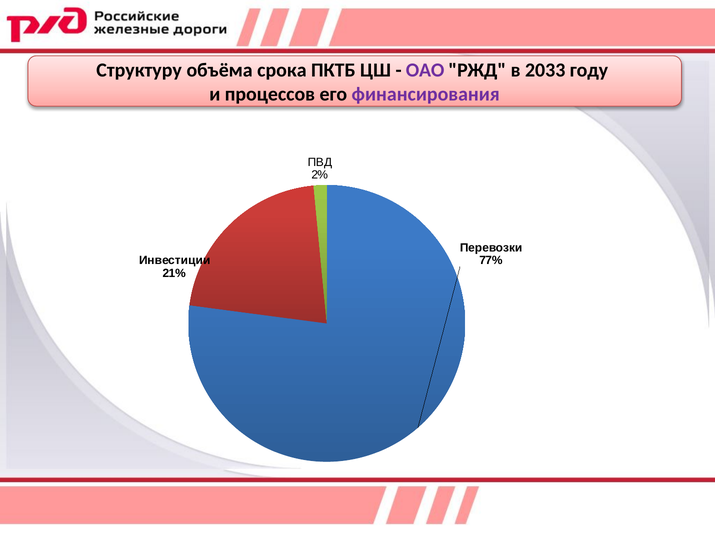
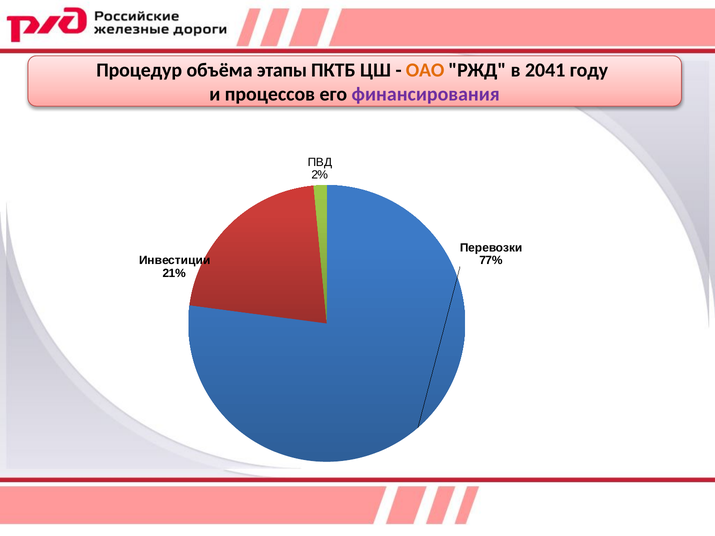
Структуру: Структуру -> Процедур
срока: срока -> этапы
ОАО colour: purple -> orange
2033: 2033 -> 2041
